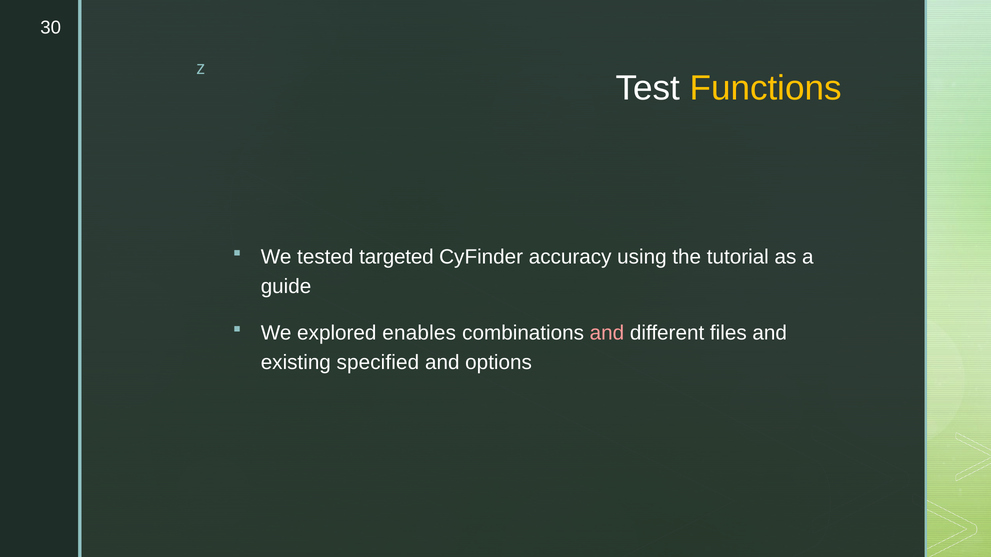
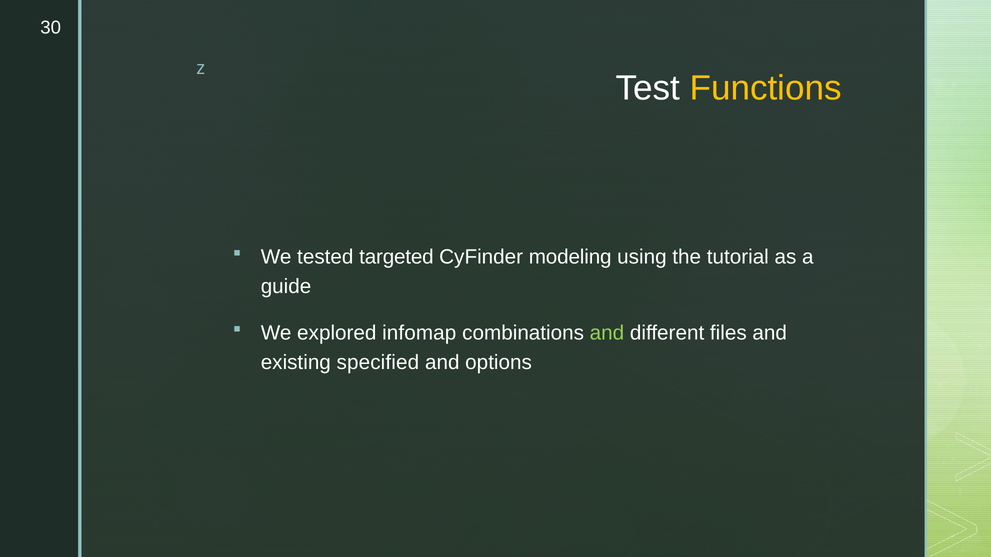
accuracy: accuracy -> modeling
enables: enables -> infomap
and at (607, 333) colour: pink -> light green
